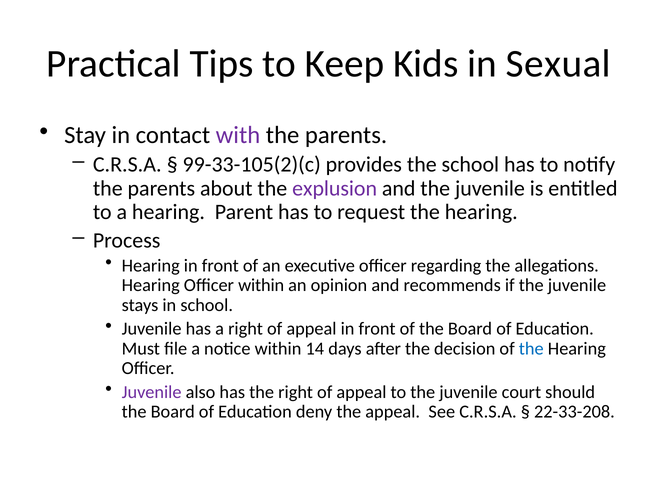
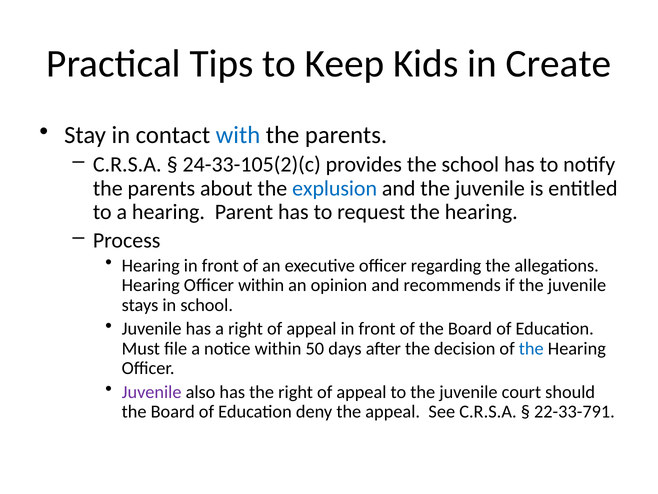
Sexual: Sexual -> Create
with colour: purple -> blue
99-33-105(2)(c: 99-33-105(2)(c -> 24-33-105(2)(c
explusion colour: purple -> blue
14: 14 -> 50
22-33-208: 22-33-208 -> 22-33-791
